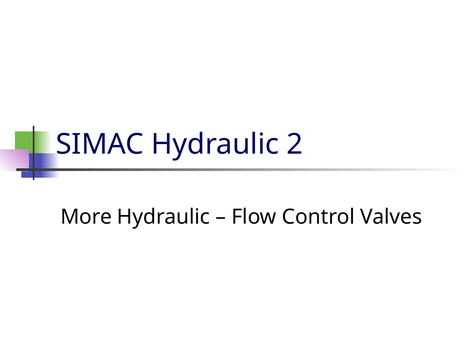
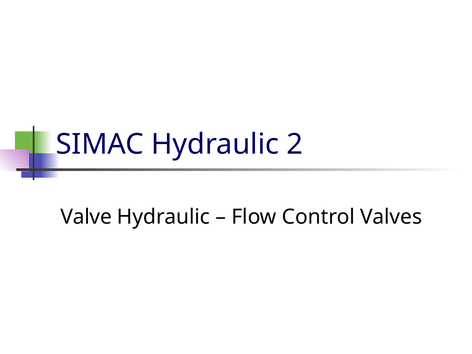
More: More -> Valve
